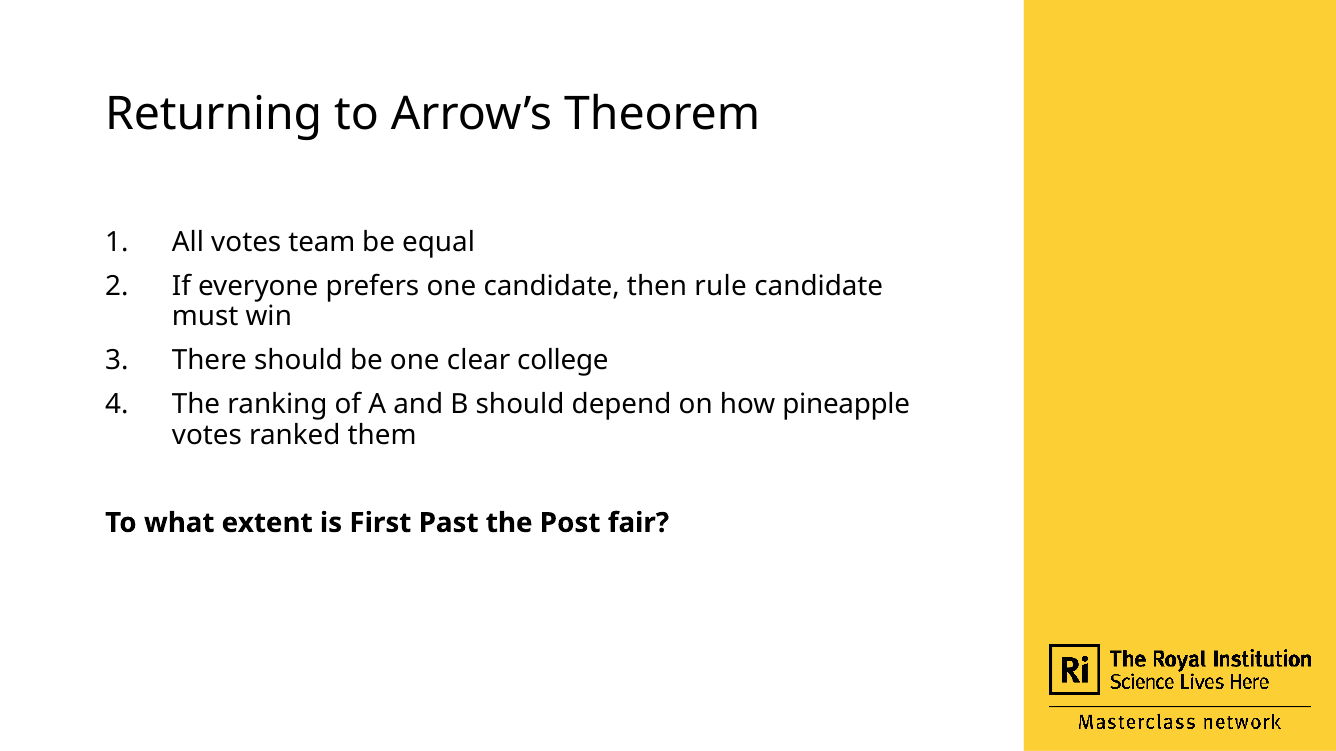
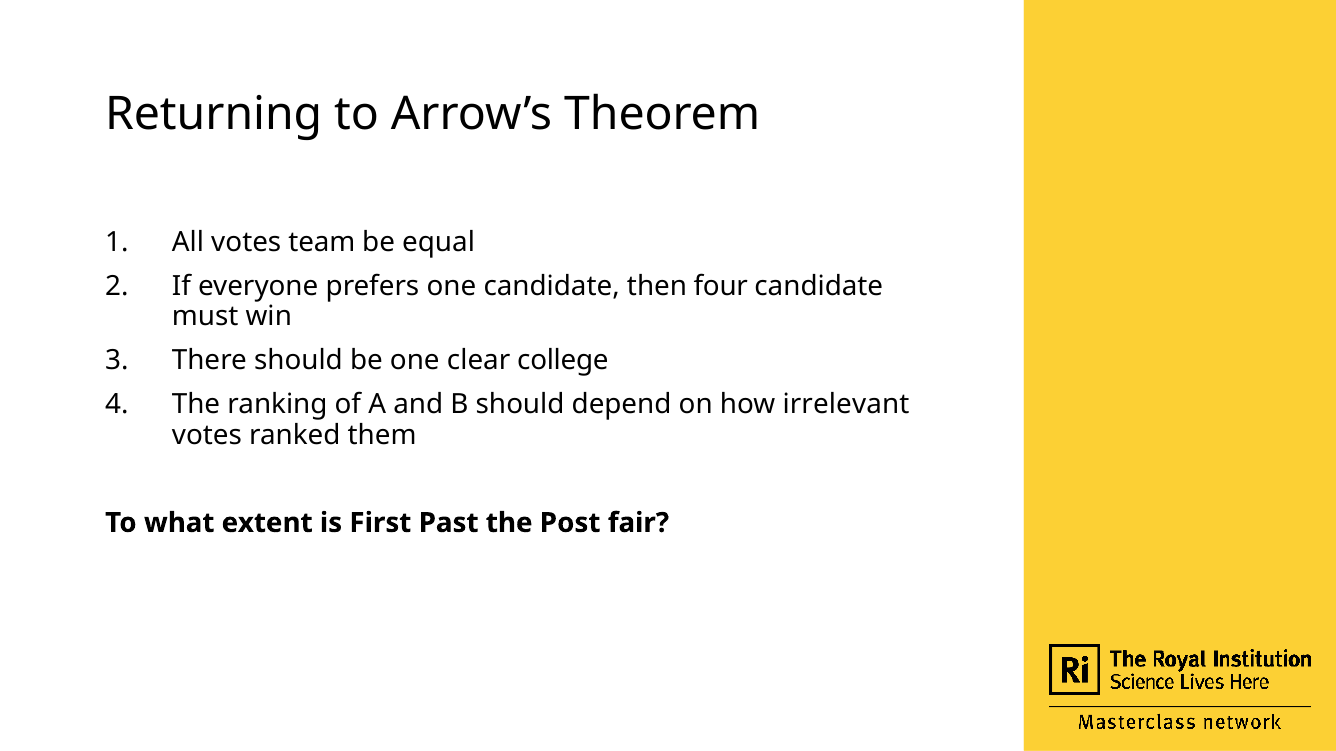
rule: rule -> four
pineapple: pineapple -> irrelevant
